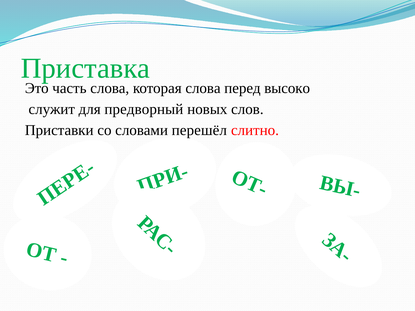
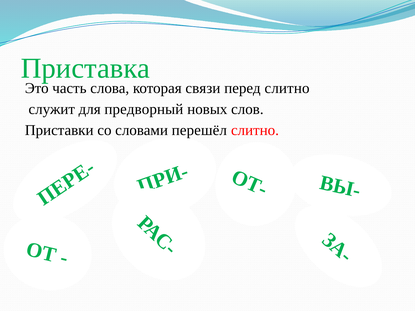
которая слова: слова -> связи
перед высоко: высоко -> слитно
